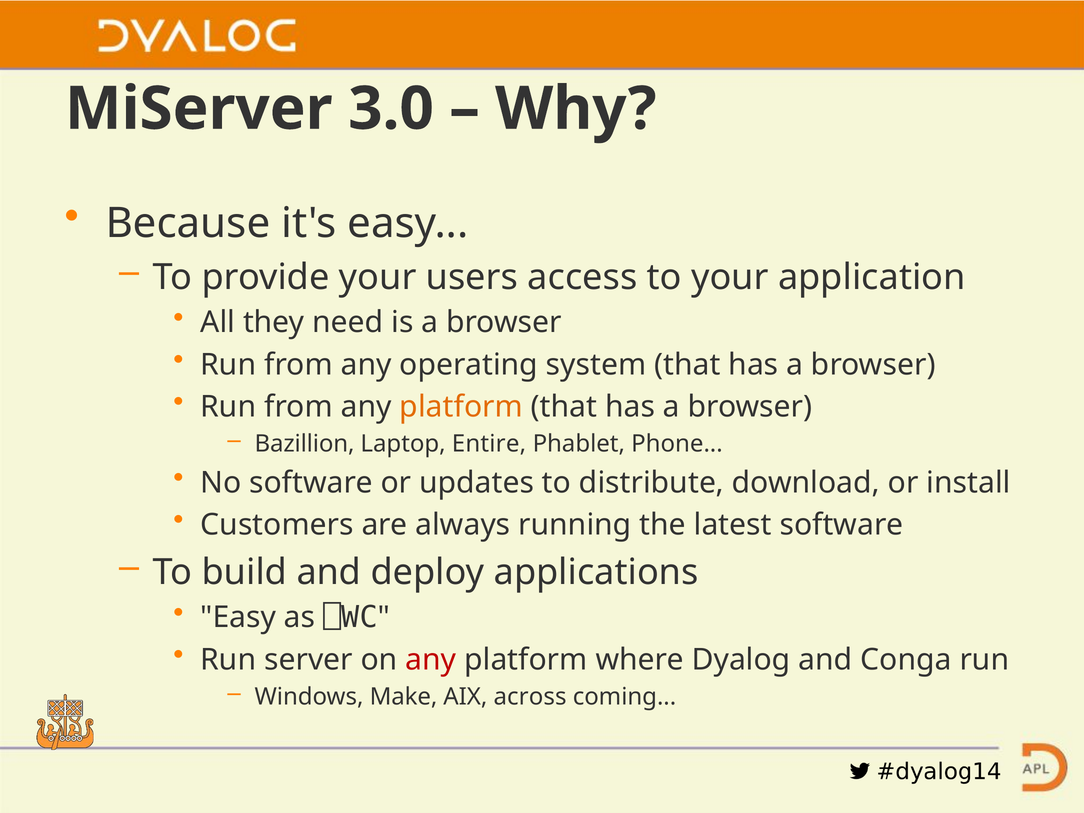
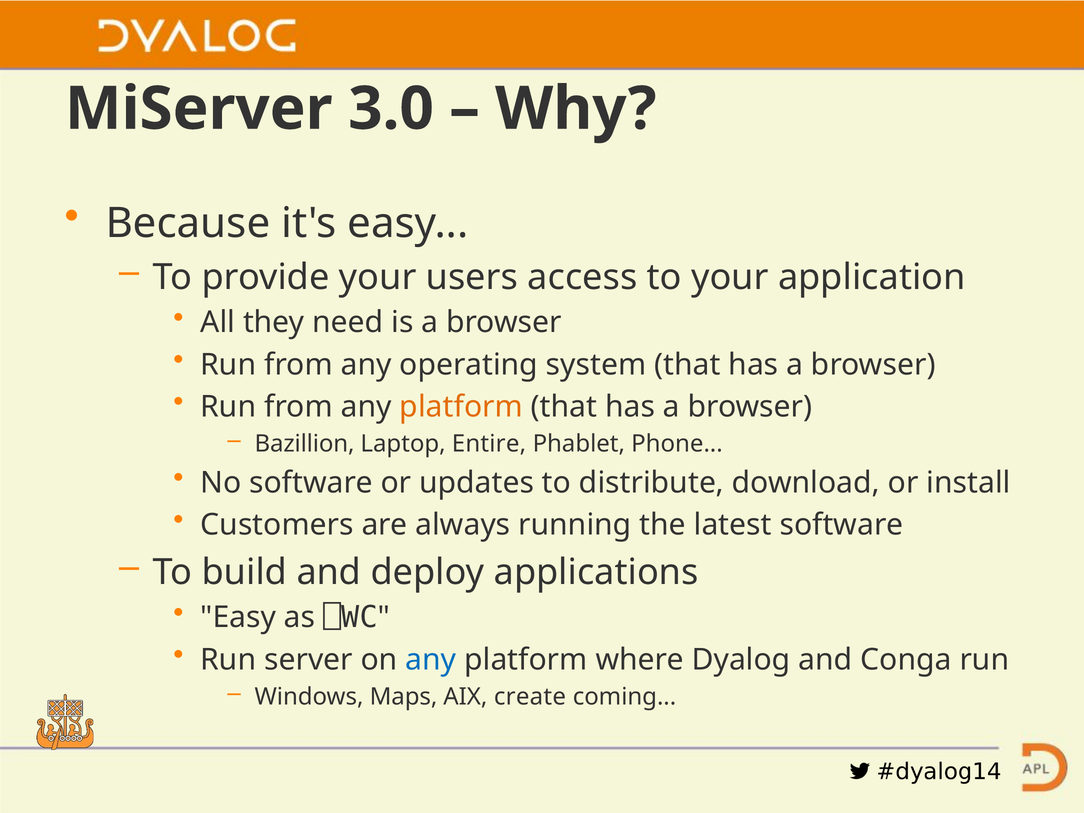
any at (431, 660) colour: red -> blue
Make: Make -> Maps
across: across -> create
